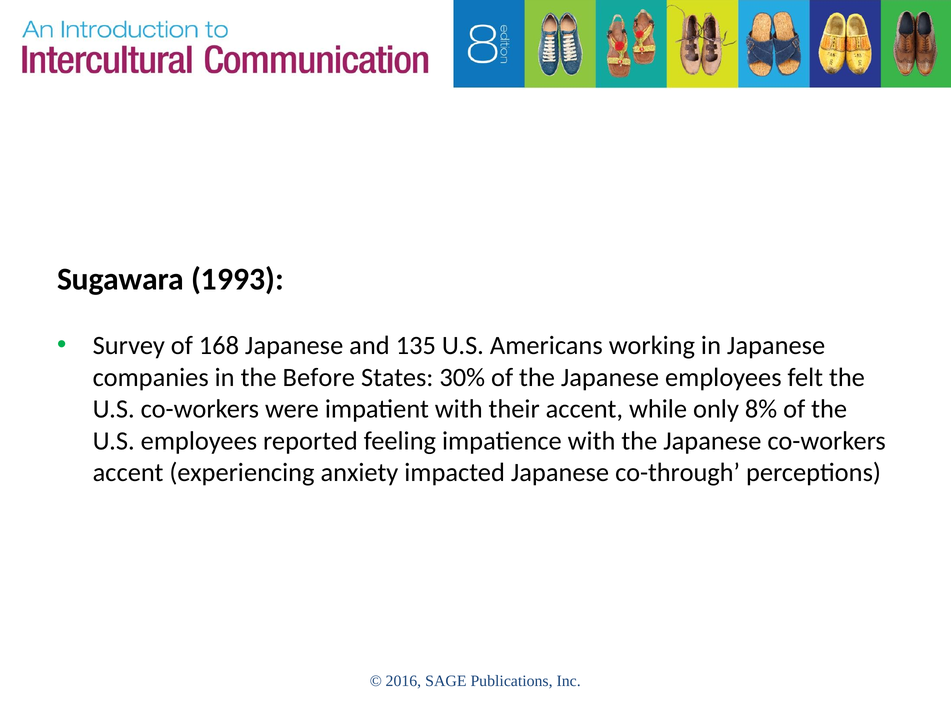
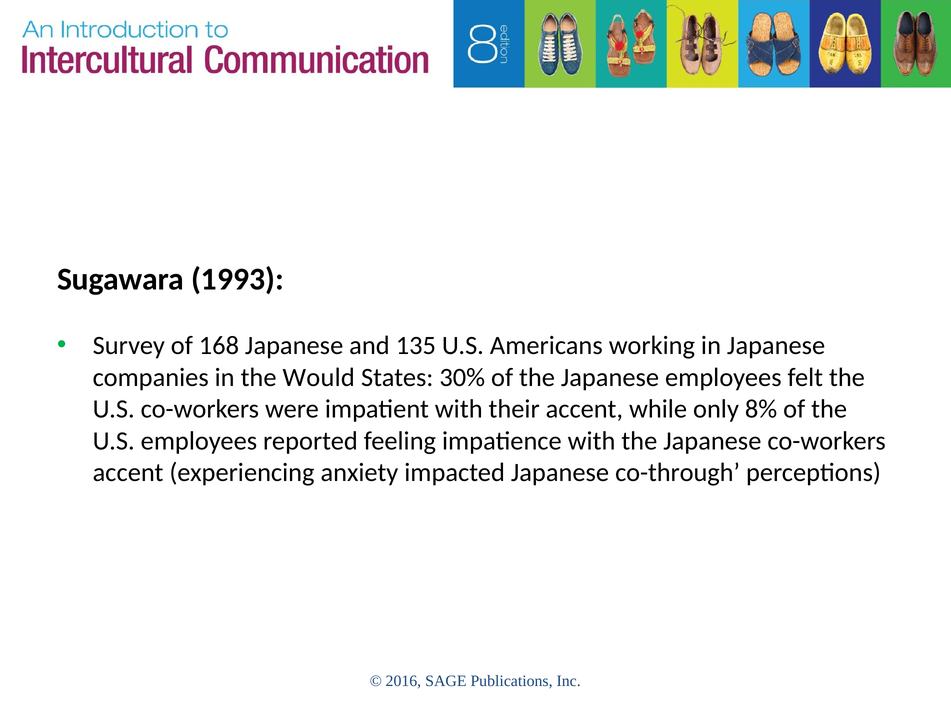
Before: Before -> Would
